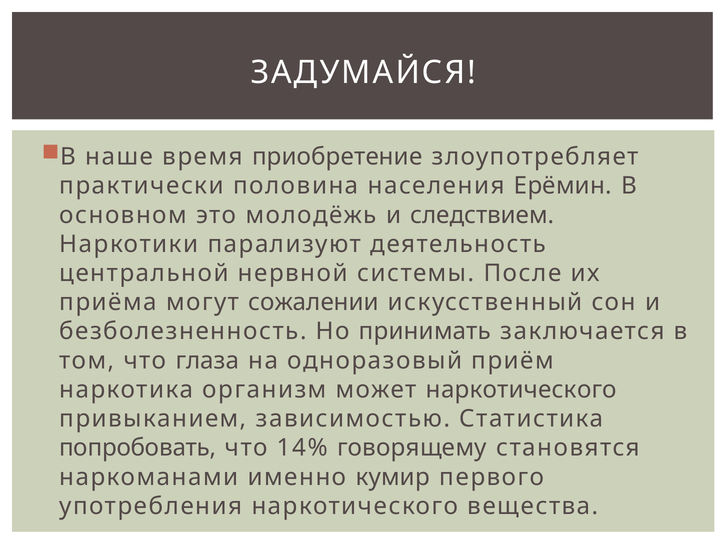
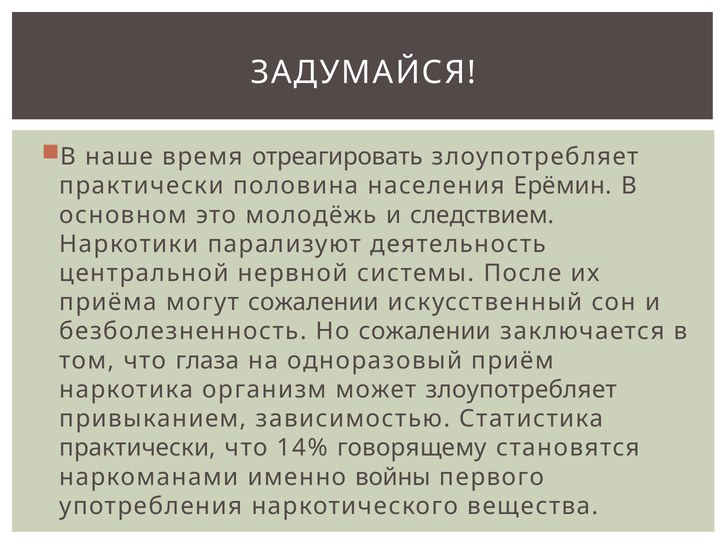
приобретение: приобретение -> отреагировать
Но принимать: принимать -> сожалении
может наркотического: наркотического -> злоупотребляет
попробовать at (138, 447): попробовать -> практически
кумир: кумир -> войны
